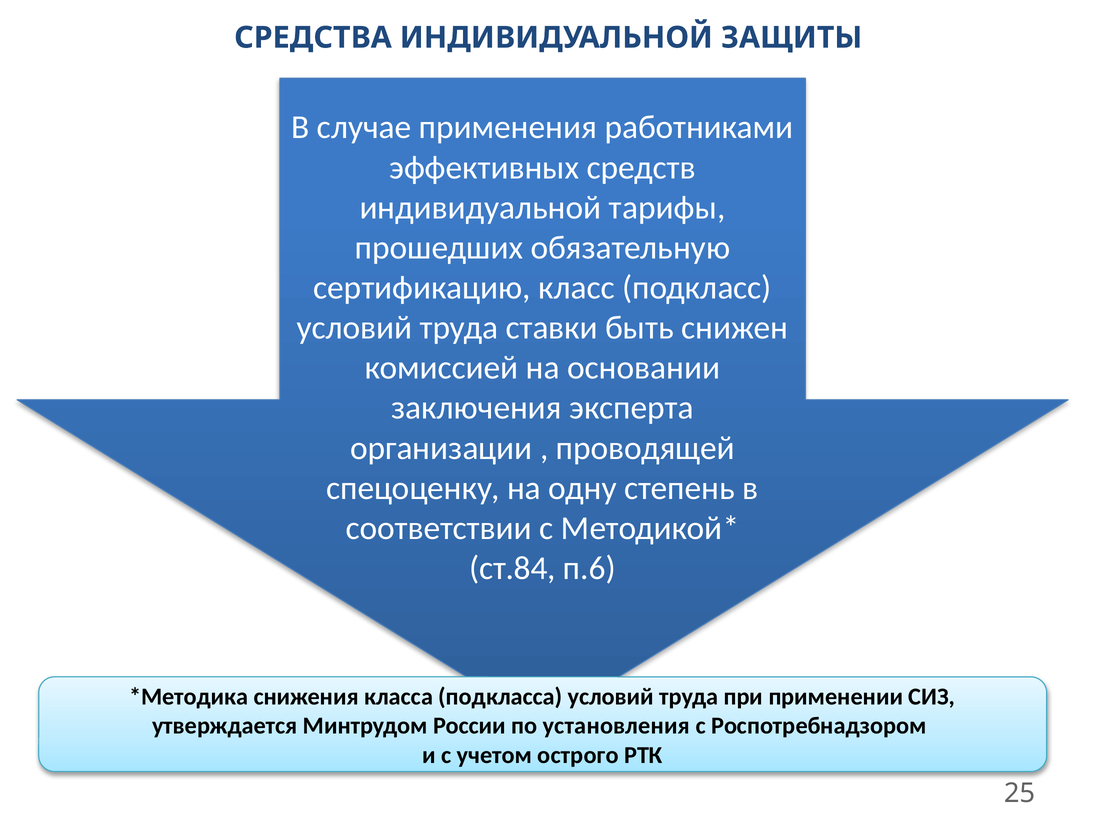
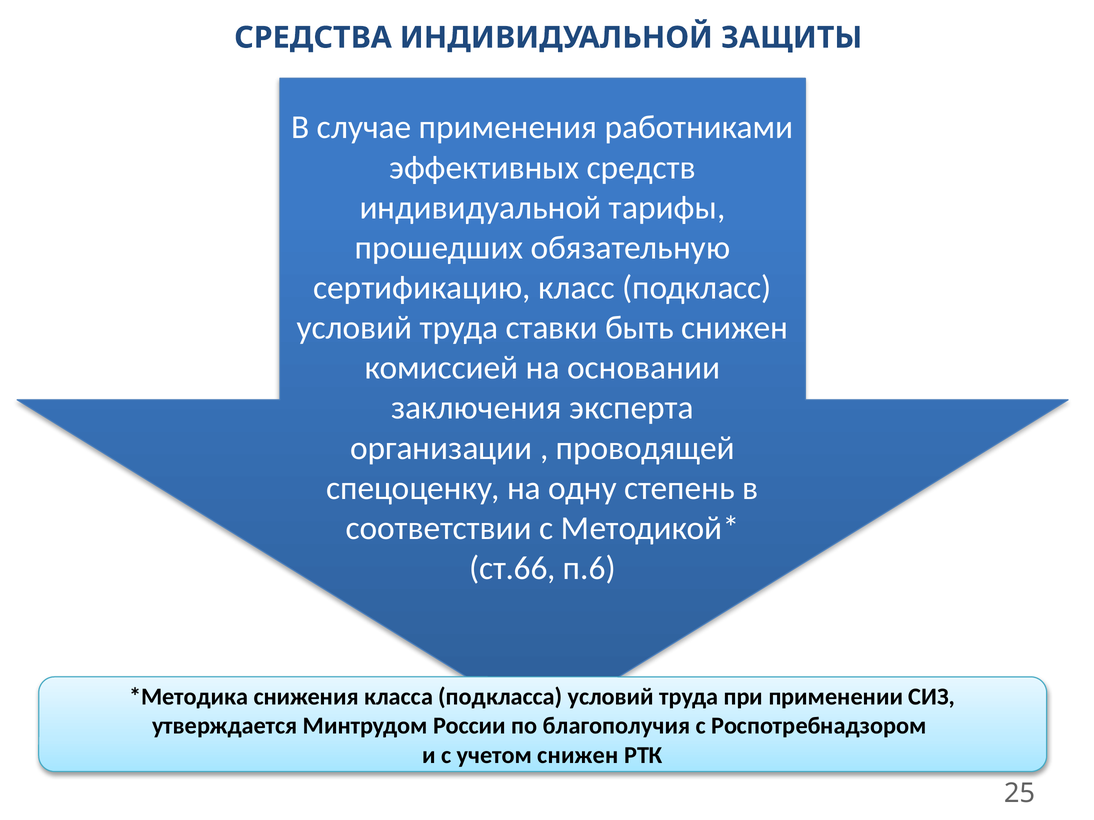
ст.84: ст.84 -> ст.66
установления: установления -> благополучия
учетом острого: острого -> снижен
